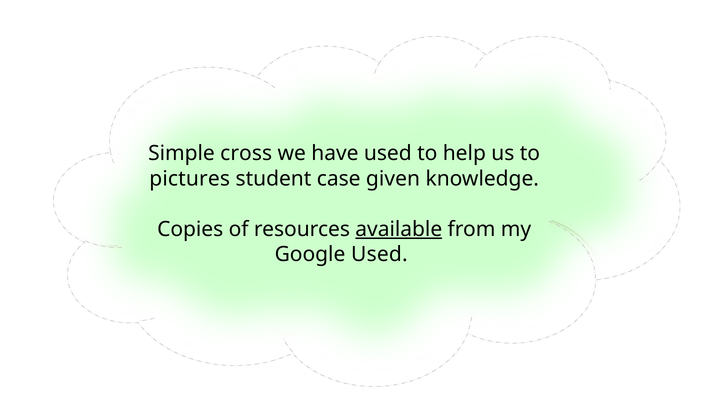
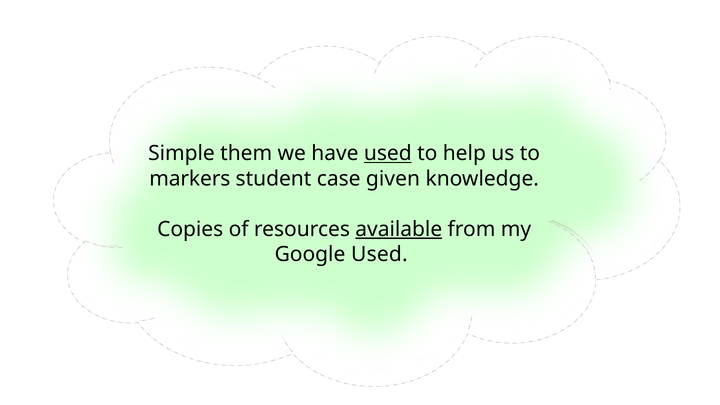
cross: cross -> them
used at (388, 154) underline: none -> present
pictures: pictures -> markers
